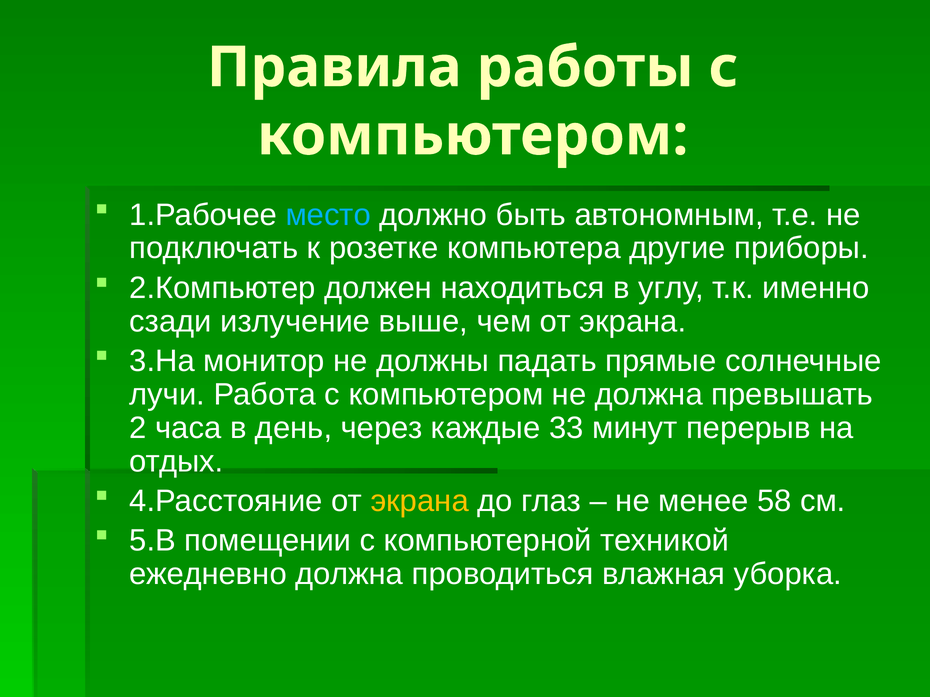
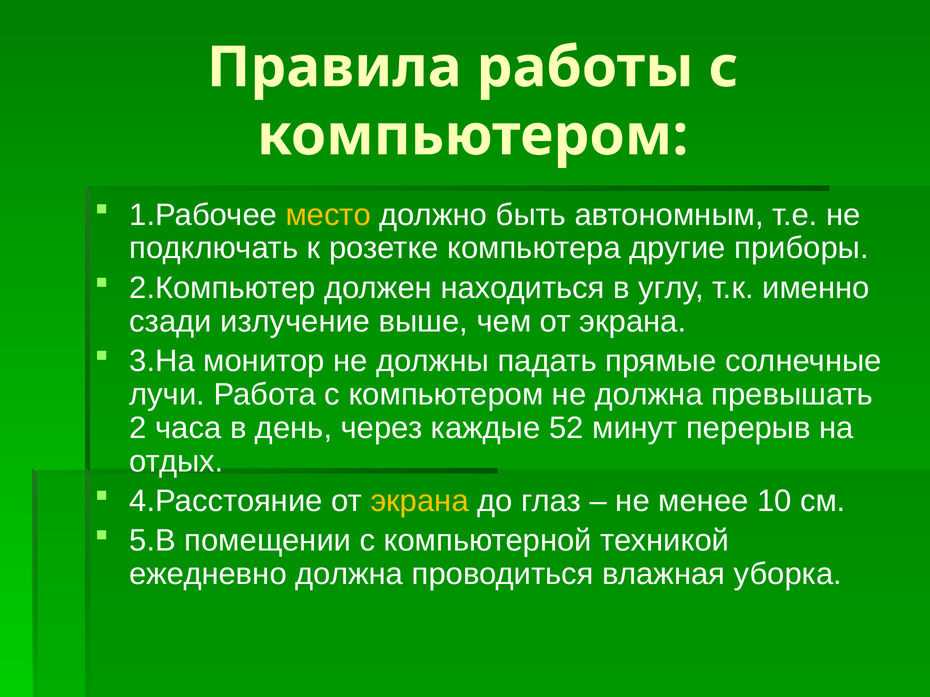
место colour: light blue -> yellow
33: 33 -> 52
58: 58 -> 10
